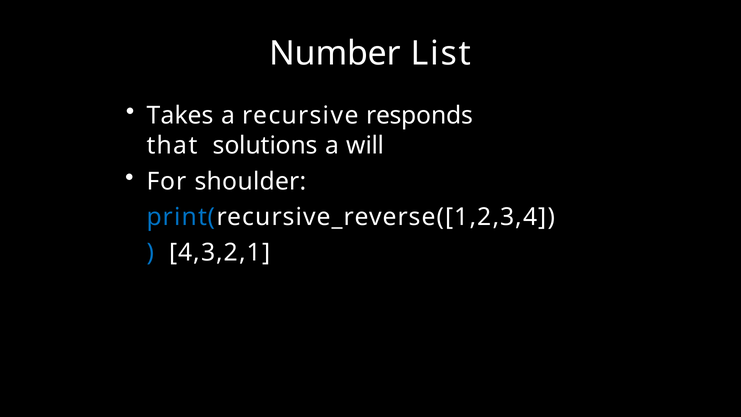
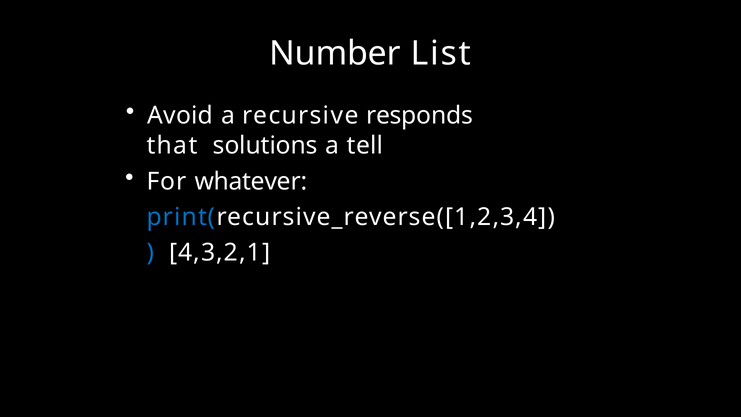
Takes: Takes -> Avoid
will: will -> tell
shoulder: shoulder -> whatever
